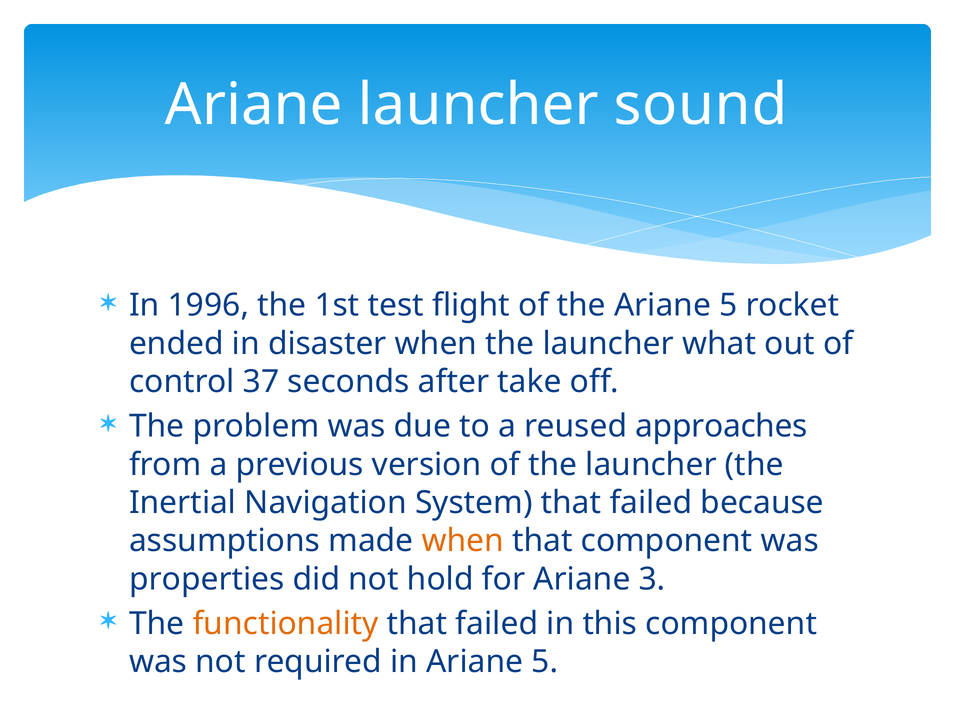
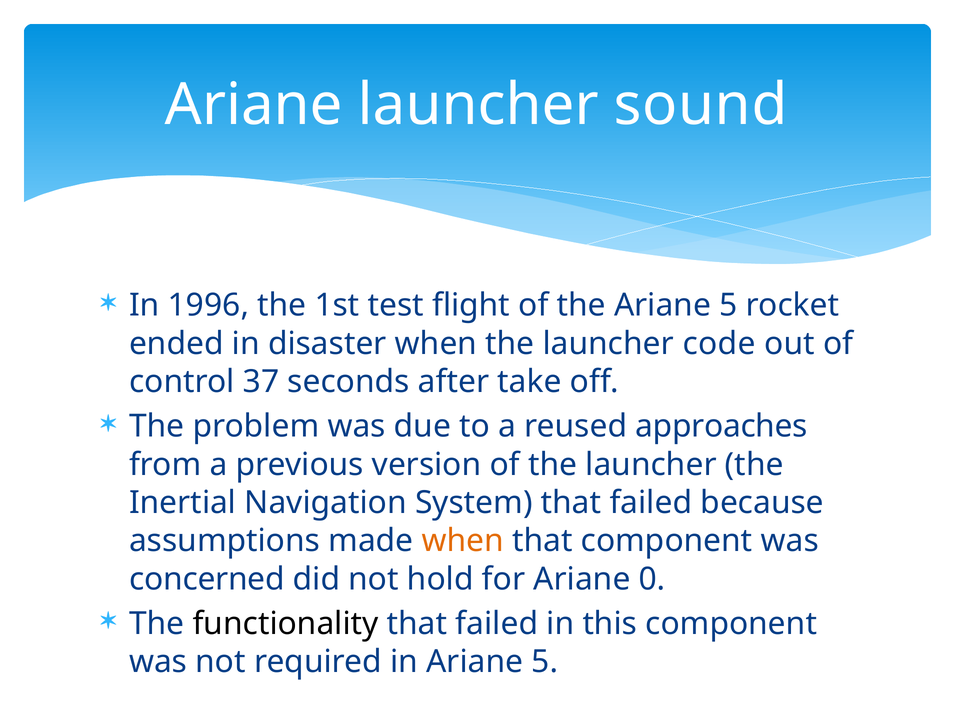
what: what -> code
properties: properties -> concerned
3: 3 -> 0
functionality colour: orange -> black
